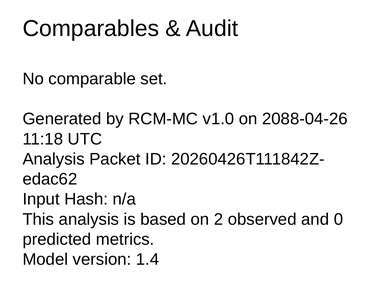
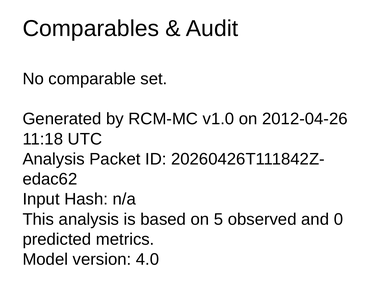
2088-04-26: 2088-04-26 -> 2012-04-26
2: 2 -> 5
1.4: 1.4 -> 4.0
